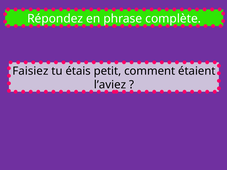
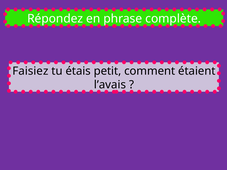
l’aviez: l’aviez -> l’avais
